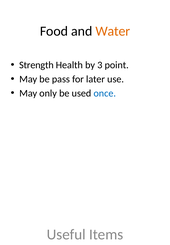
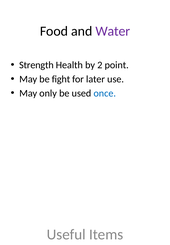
Water colour: orange -> purple
3: 3 -> 2
pass: pass -> fight
